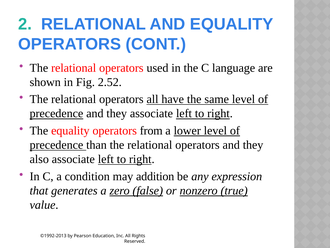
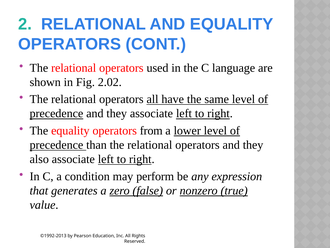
2.52: 2.52 -> 2.02
addition: addition -> perform
